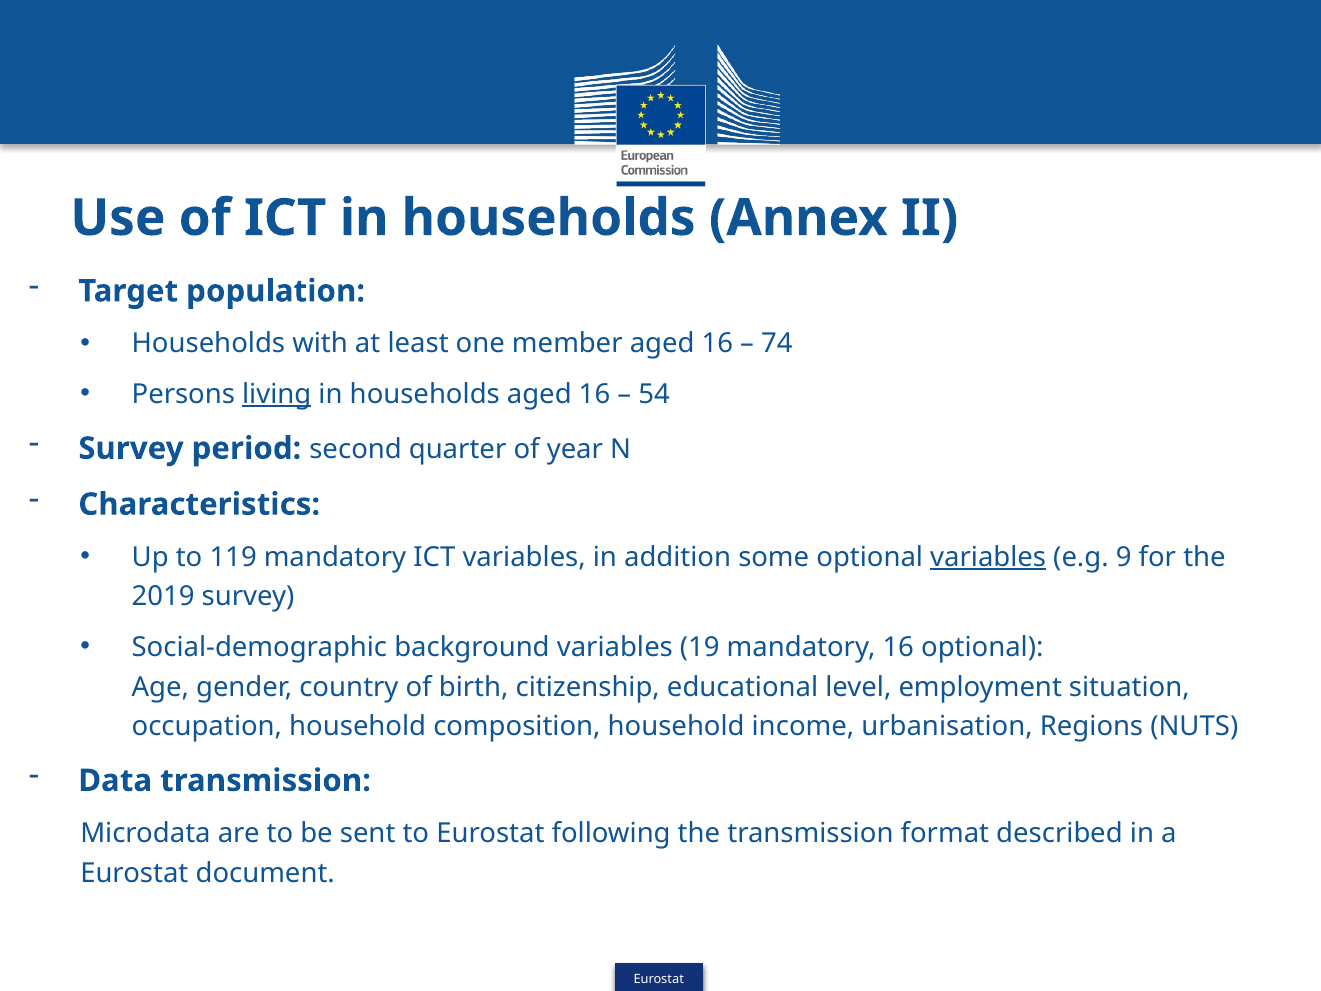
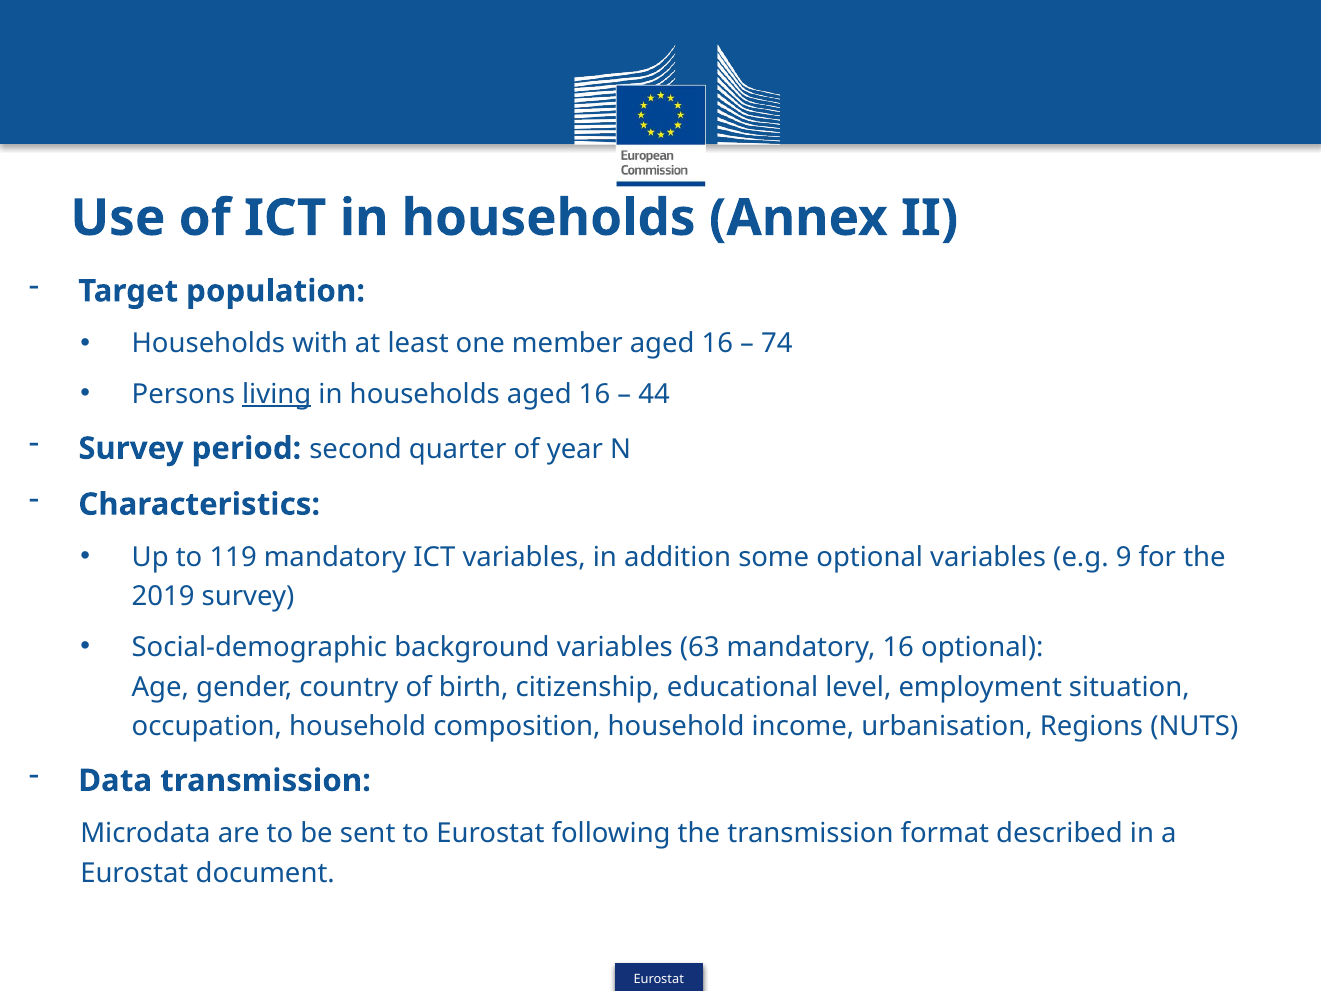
54: 54 -> 44
variables at (988, 557) underline: present -> none
19: 19 -> 63
